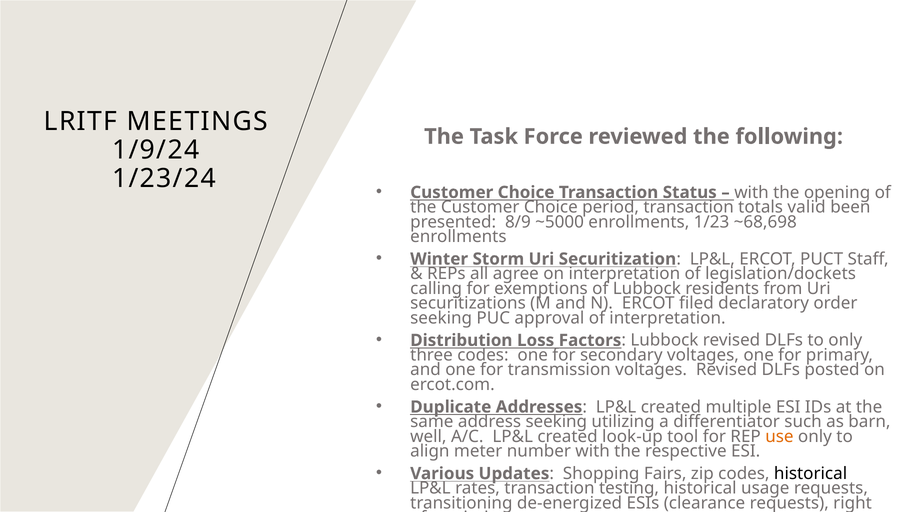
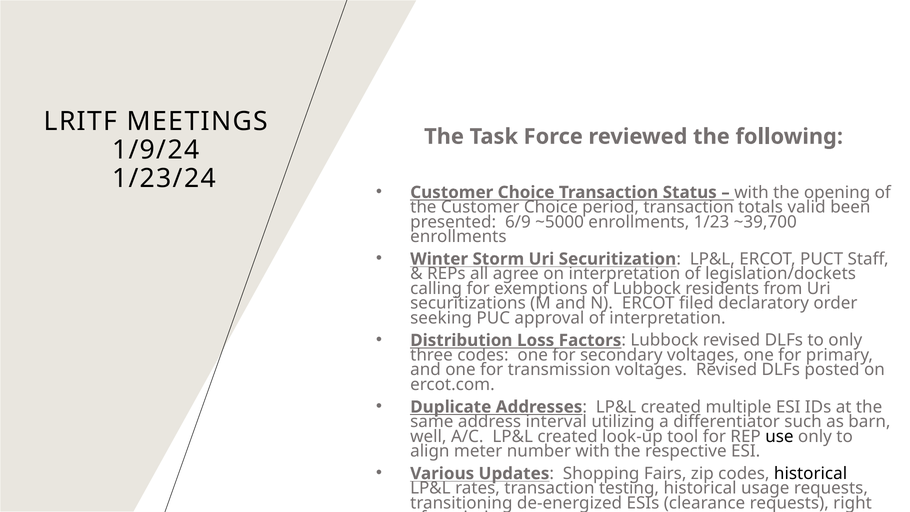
8/9: 8/9 -> 6/9
~68,698: ~68,698 -> ~39,700
address seeking: seeking -> interval
use colour: orange -> black
